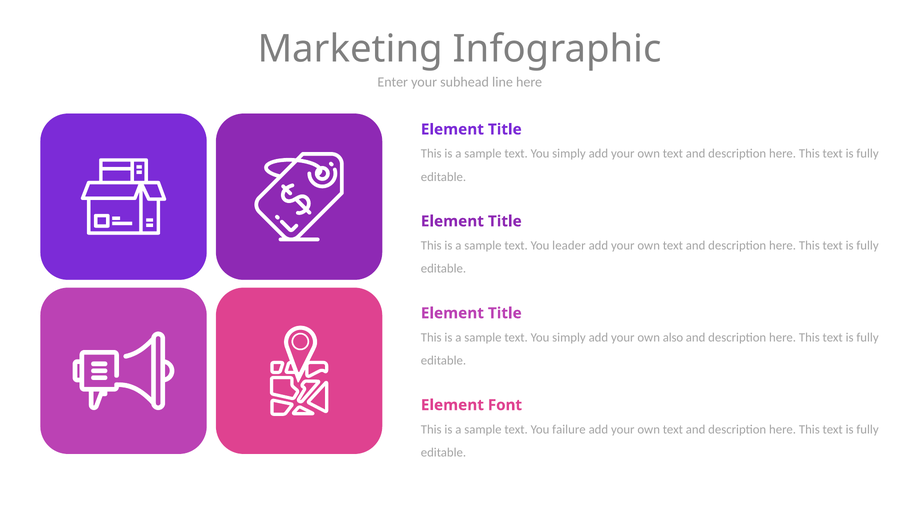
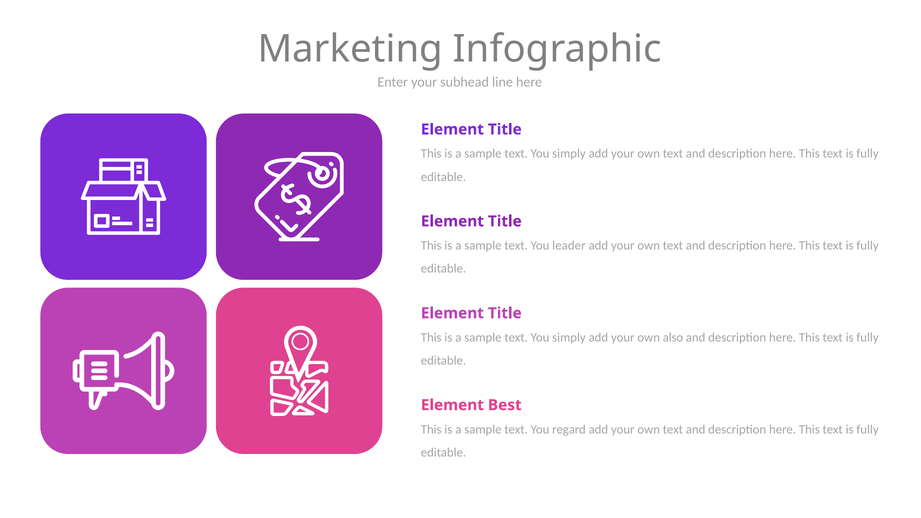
Font: Font -> Best
failure: failure -> regard
